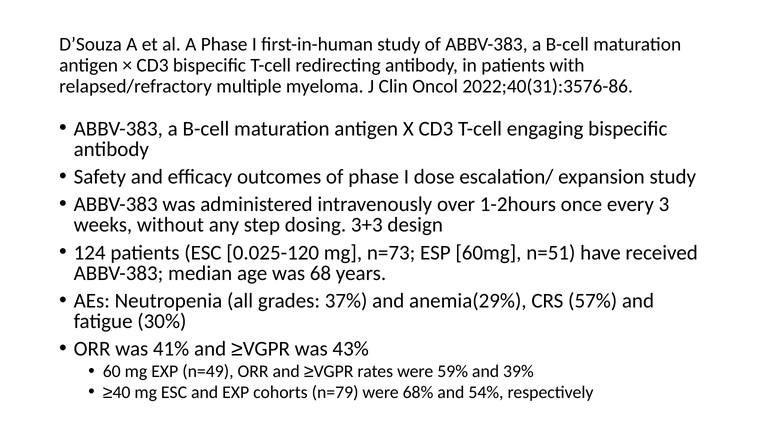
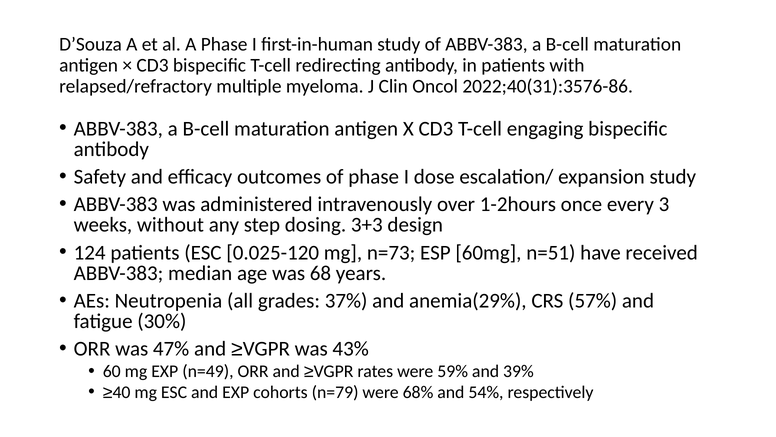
41%: 41% -> 47%
